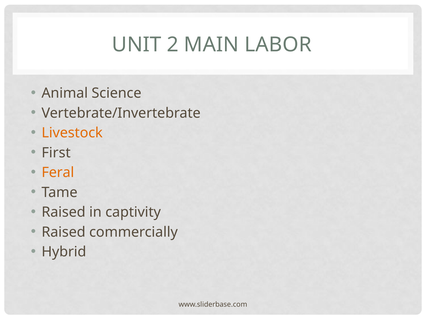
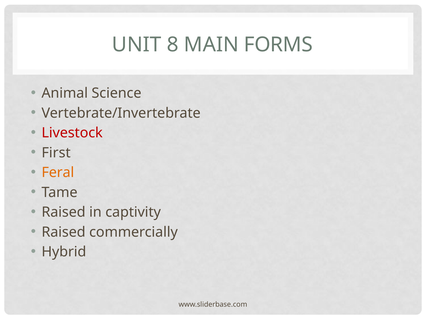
2: 2 -> 8
LABOR: LABOR -> FORMS
Livestock colour: orange -> red
